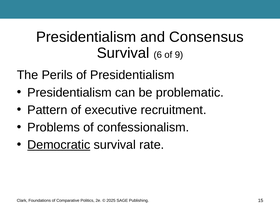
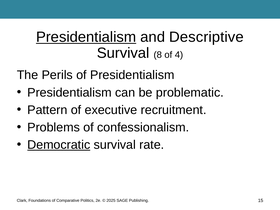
Presidentialism at (86, 37) underline: none -> present
Consensus: Consensus -> Descriptive
6: 6 -> 8
9: 9 -> 4
